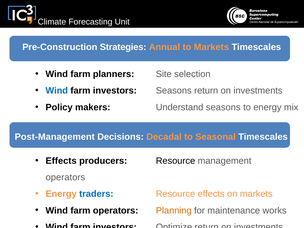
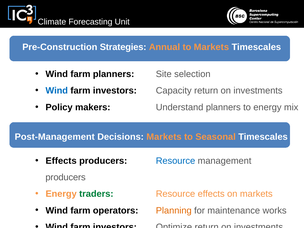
investors Seasons: Seasons -> Capacity
Understand seasons: seasons -> planners
Decisions Decadal: Decadal -> Markets
Resource at (176, 161) colour: black -> blue
operators at (65, 177): operators -> producers
traders colour: blue -> green
